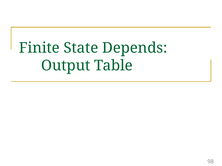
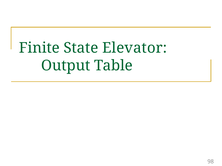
Depends: Depends -> Elevator
